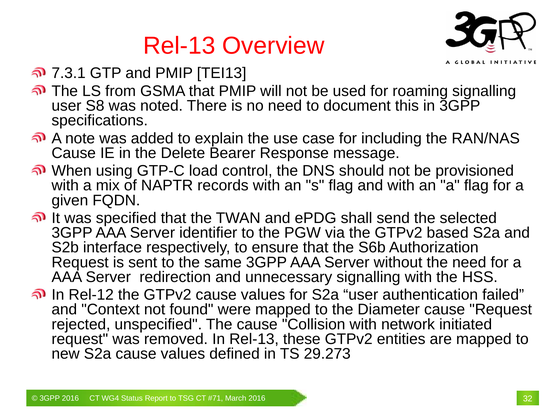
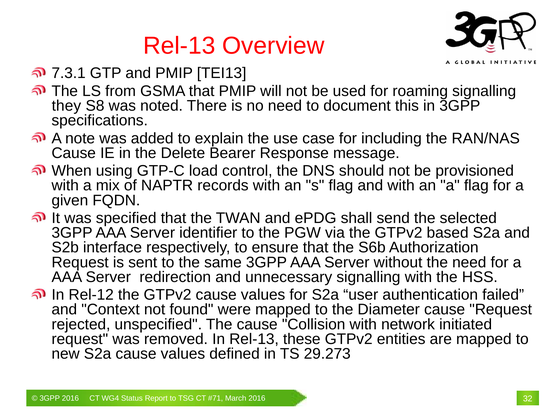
user at (66, 106): user -> they
